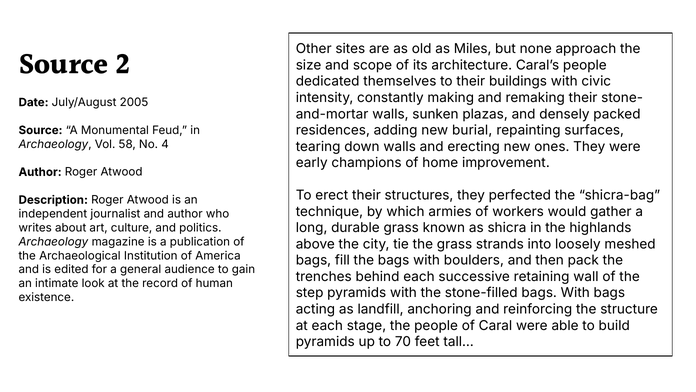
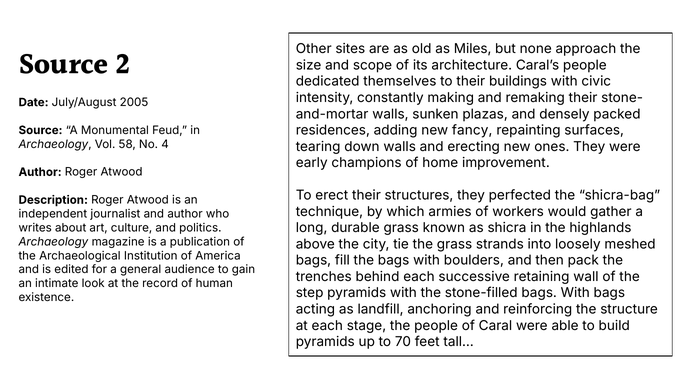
burial: burial -> fancy
